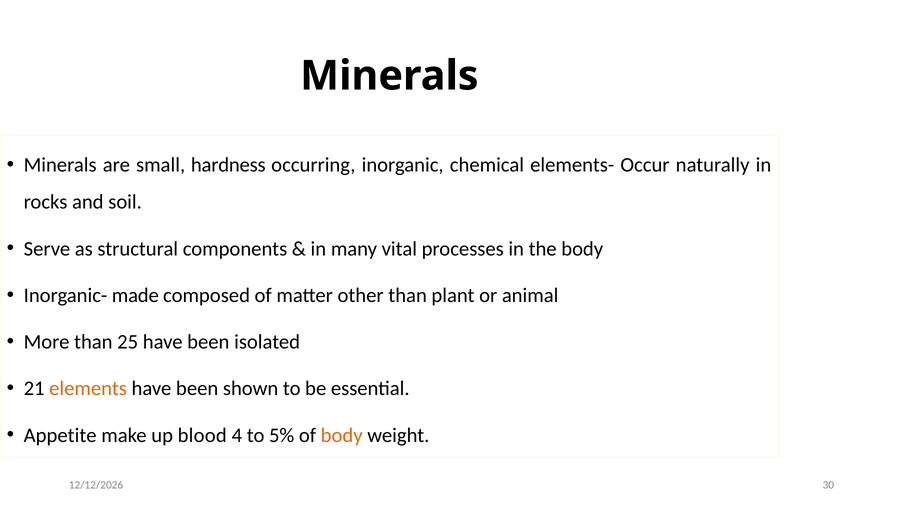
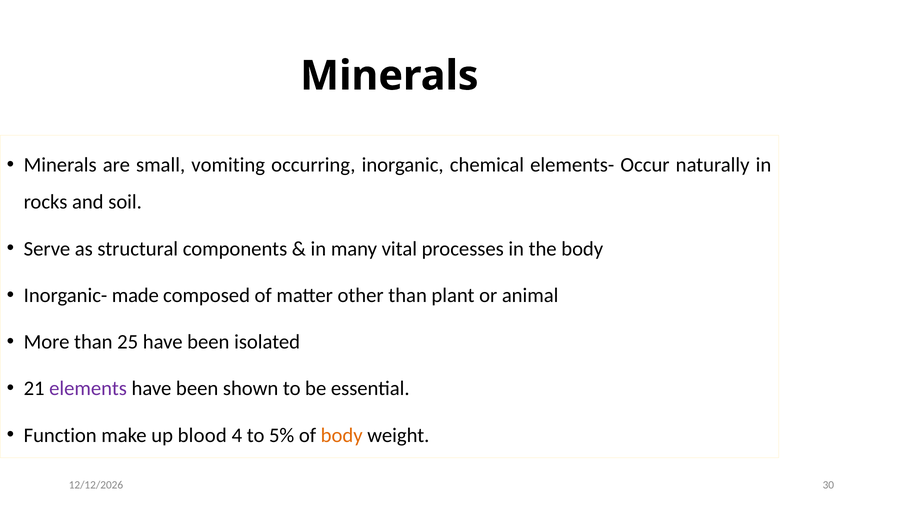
hardness: hardness -> vomiting
elements colour: orange -> purple
Appetite: Appetite -> Function
